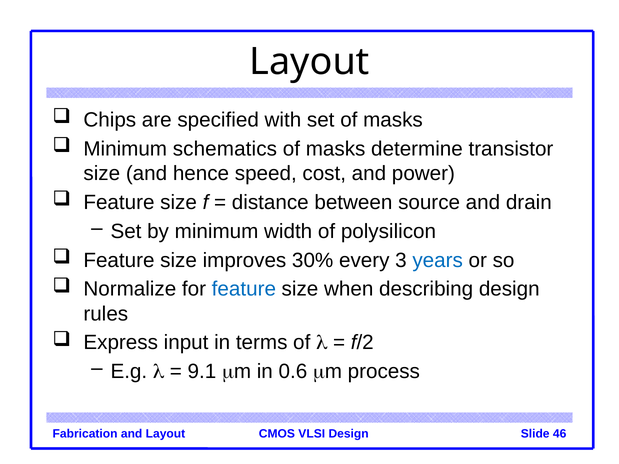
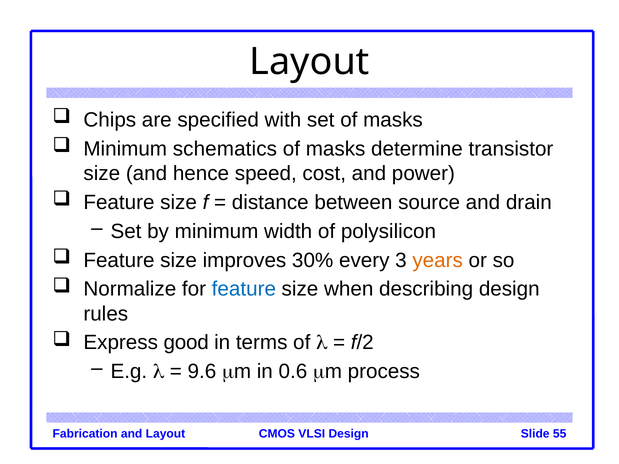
years colour: blue -> orange
input: input -> good
9.1: 9.1 -> 9.6
46: 46 -> 55
